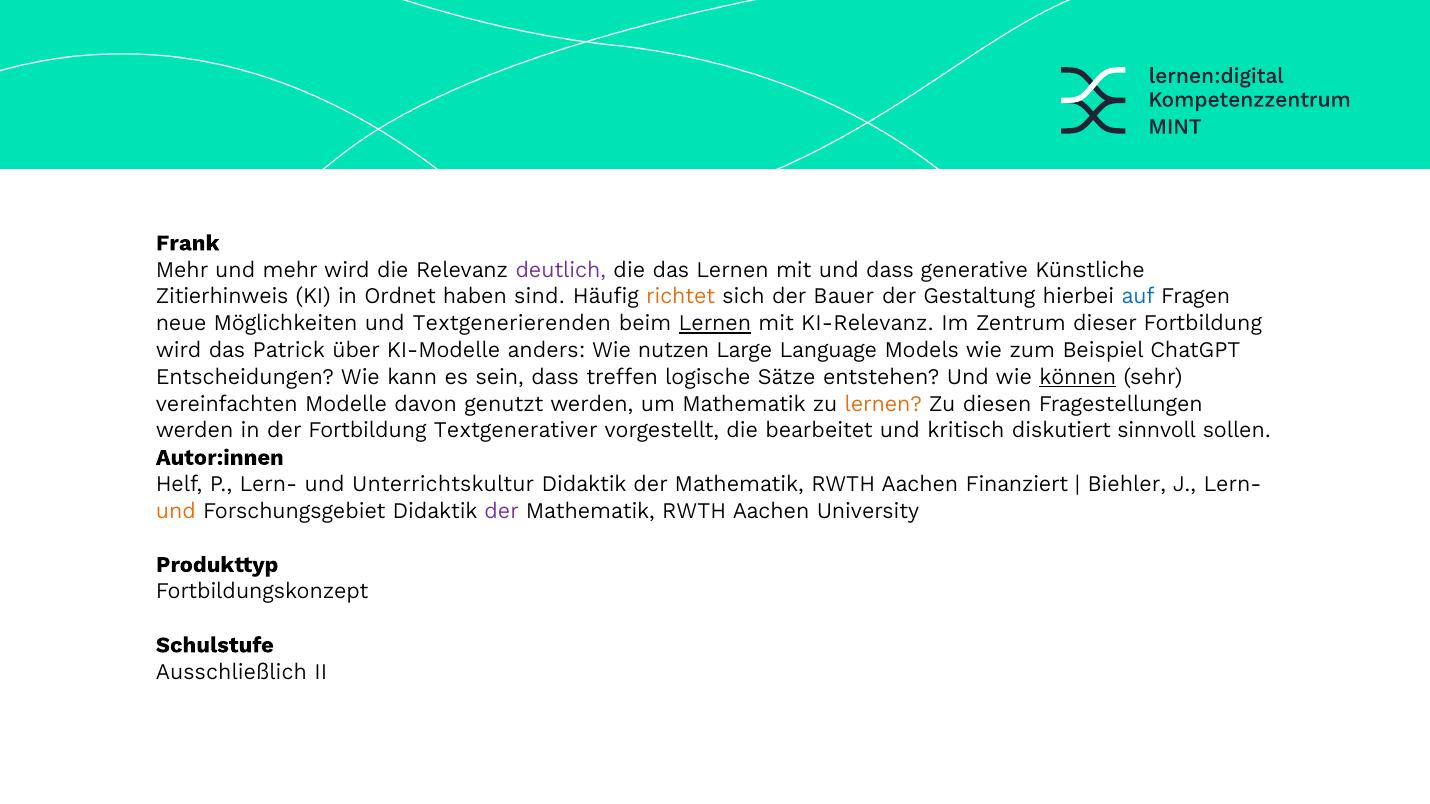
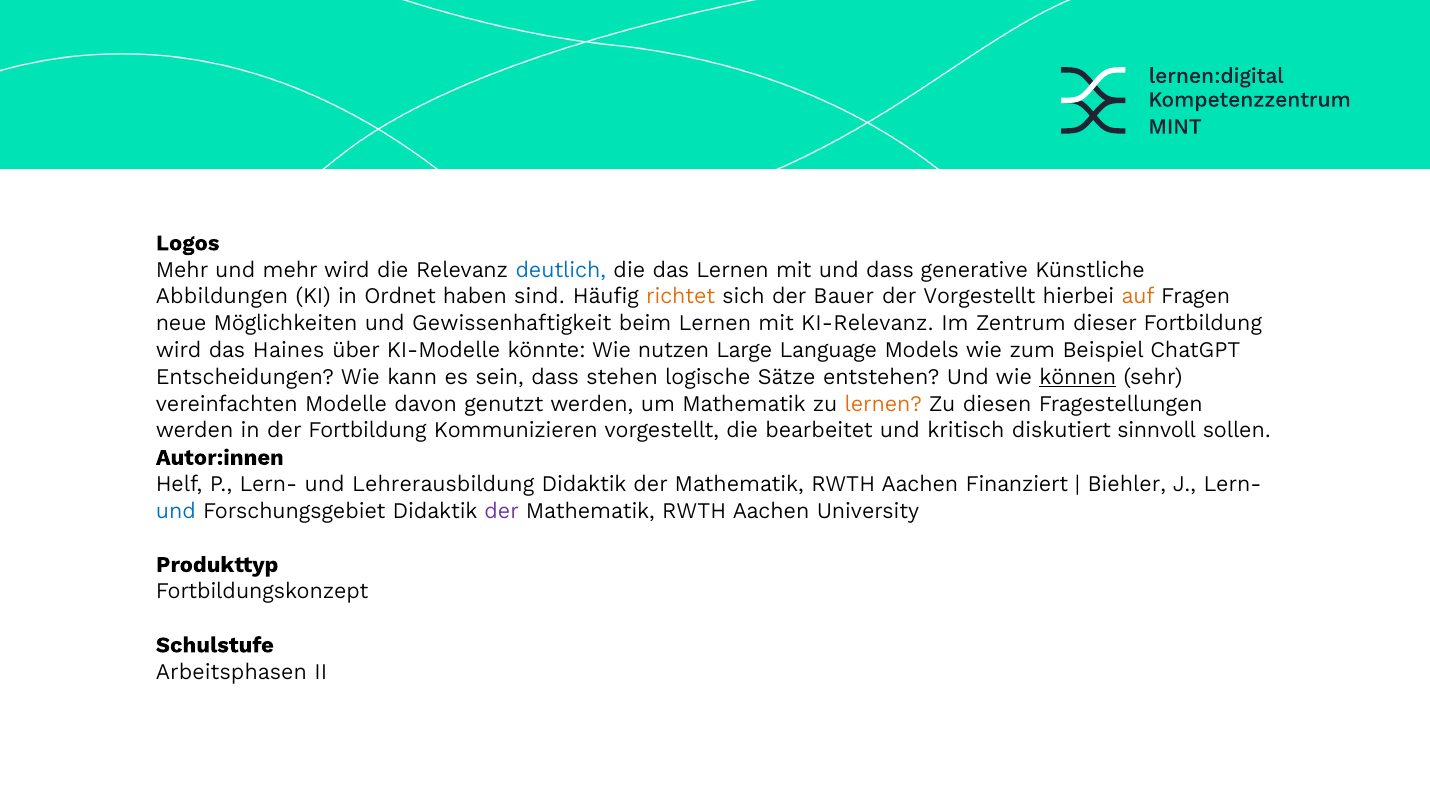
Frank: Frank -> Logos
deutlich colour: purple -> blue
Zitierhinweis: Zitierhinweis -> Abbildungen
der Gestaltung: Gestaltung -> Vorgestellt
auf colour: blue -> orange
Textgenerierenden: Textgenerierenden -> Gewissenhaftigkeit
Lernen at (715, 324) underline: present -> none
Patrick: Patrick -> Haines
anders: anders -> könnte
treffen: treffen -> stehen
Textgenerativer: Textgenerativer -> Kommunizieren
Unterrichtskultur: Unterrichtskultur -> Lehrerausbildung
und at (176, 511) colour: orange -> blue
Ausschließlich: Ausschließlich -> Arbeitsphasen
